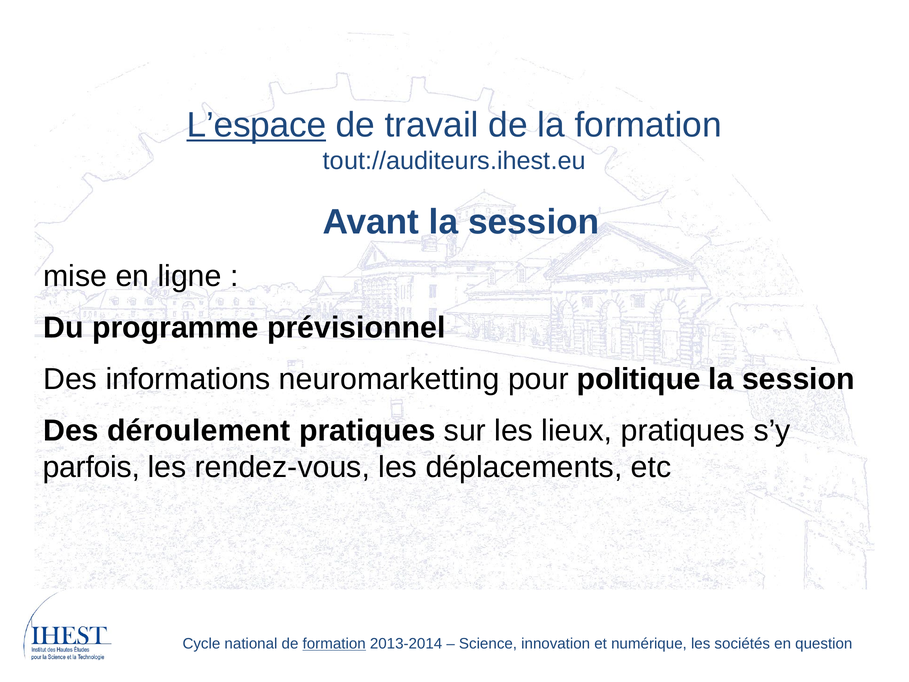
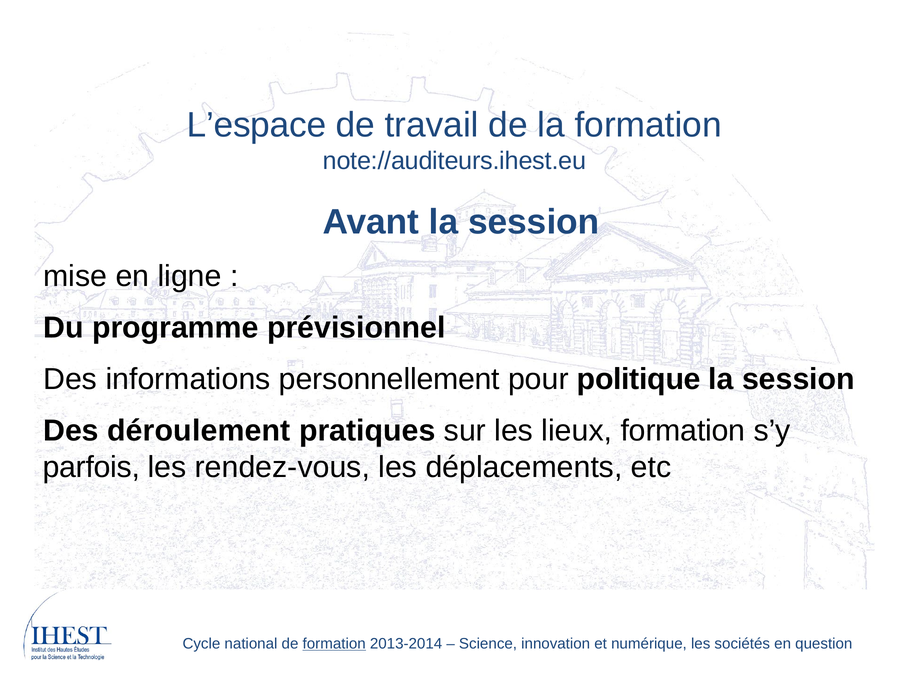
L’espace underline: present -> none
tout://auditeurs.ihest.eu: tout://auditeurs.ihest.eu -> note://auditeurs.ihest.eu
neuromarketting: neuromarketting -> personnellement
lieux pratiques: pratiques -> formation
